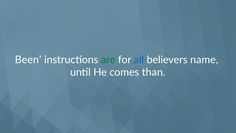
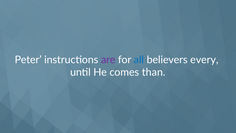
Been: Been -> Peter
are colour: green -> purple
name: name -> every
